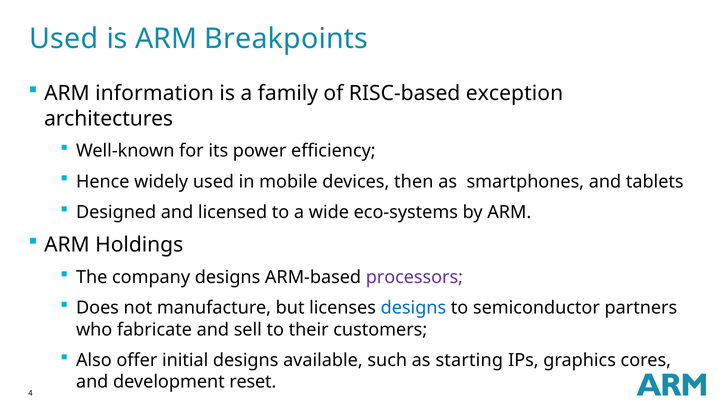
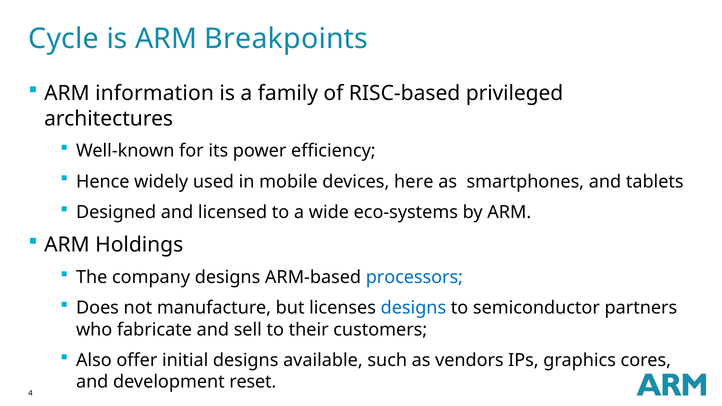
Used at (64, 39): Used -> Cycle
exception: exception -> privileged
then: then -> here
processors colour: purple -> blue
starting: starting -> vendors
